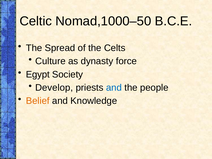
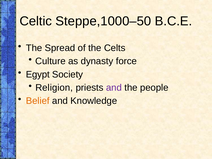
Nomad,1000–50: Nomad,1000–50 -> Steppe,1000–50
Develop: Develop -> Religion
and at (114, 88) colour: blue -> purple
